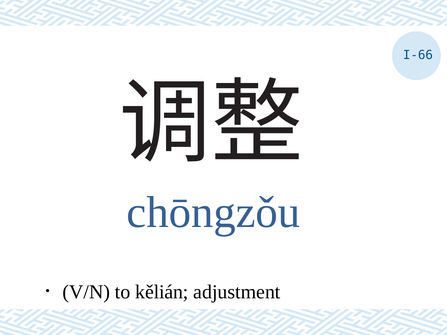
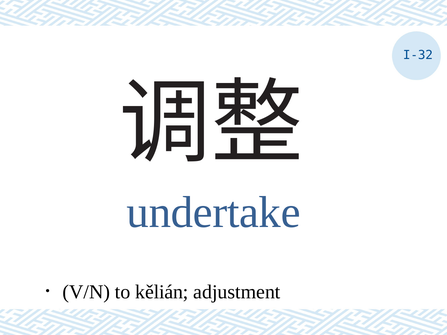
I-66: I-66 -> I-32
chōngzǒu: chōngzǒu -> undertake
